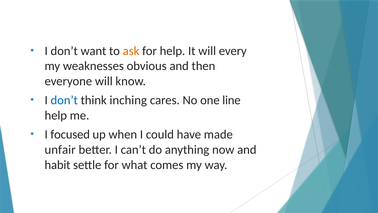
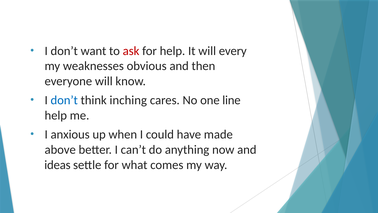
ask colour: orange -> red
focused: focused -> anxious
unfair: unfair -> above
habit: habit -> ideas
